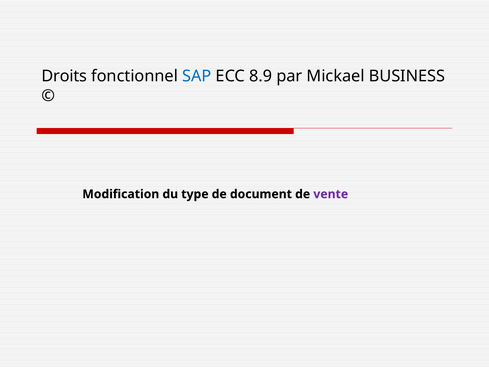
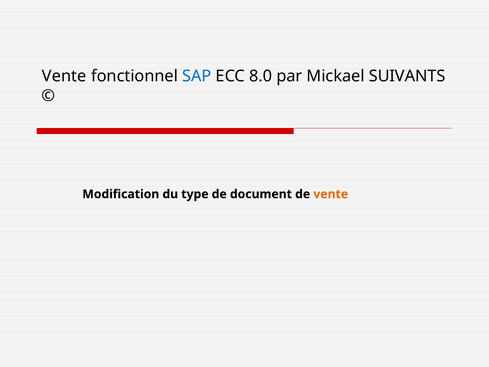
Droits at (64, 76): Droits -> Vente
8.9: 8.9 -> 8.0
BUSINESS: BUSINESS -> SUIVANTS
vente at (331, 194) colour: purple -> orange
